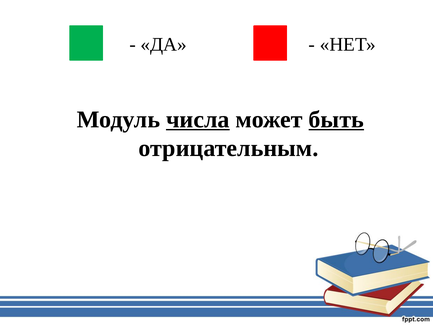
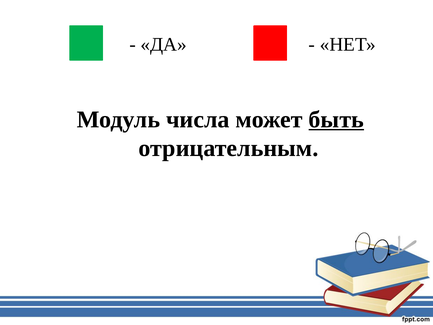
числа underline: present -> none
